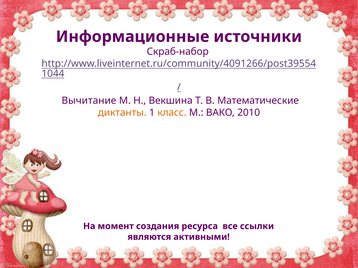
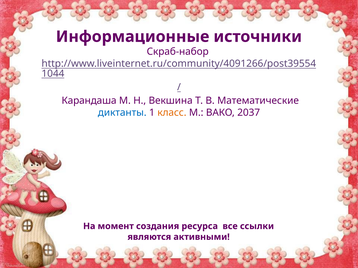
Вычитание: Вычитание -> Карандаша
диктанты colour: orange -> blue
2010: 2010 -> 2037
